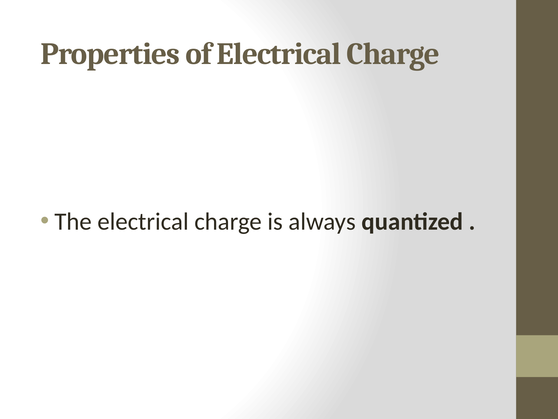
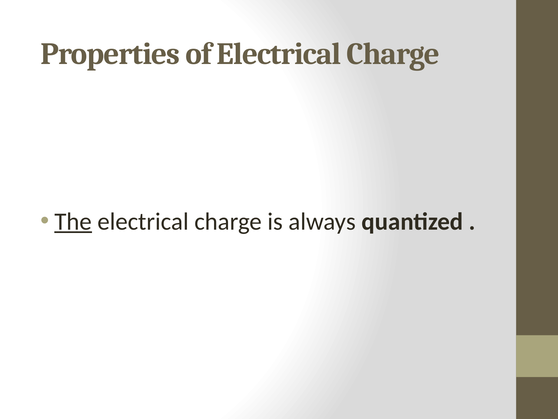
The underline: none -> present
